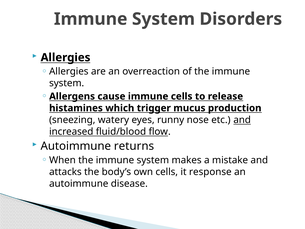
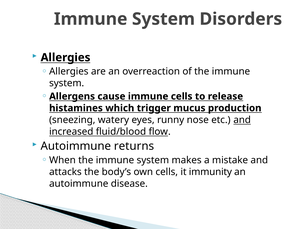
response: response -> immunity
